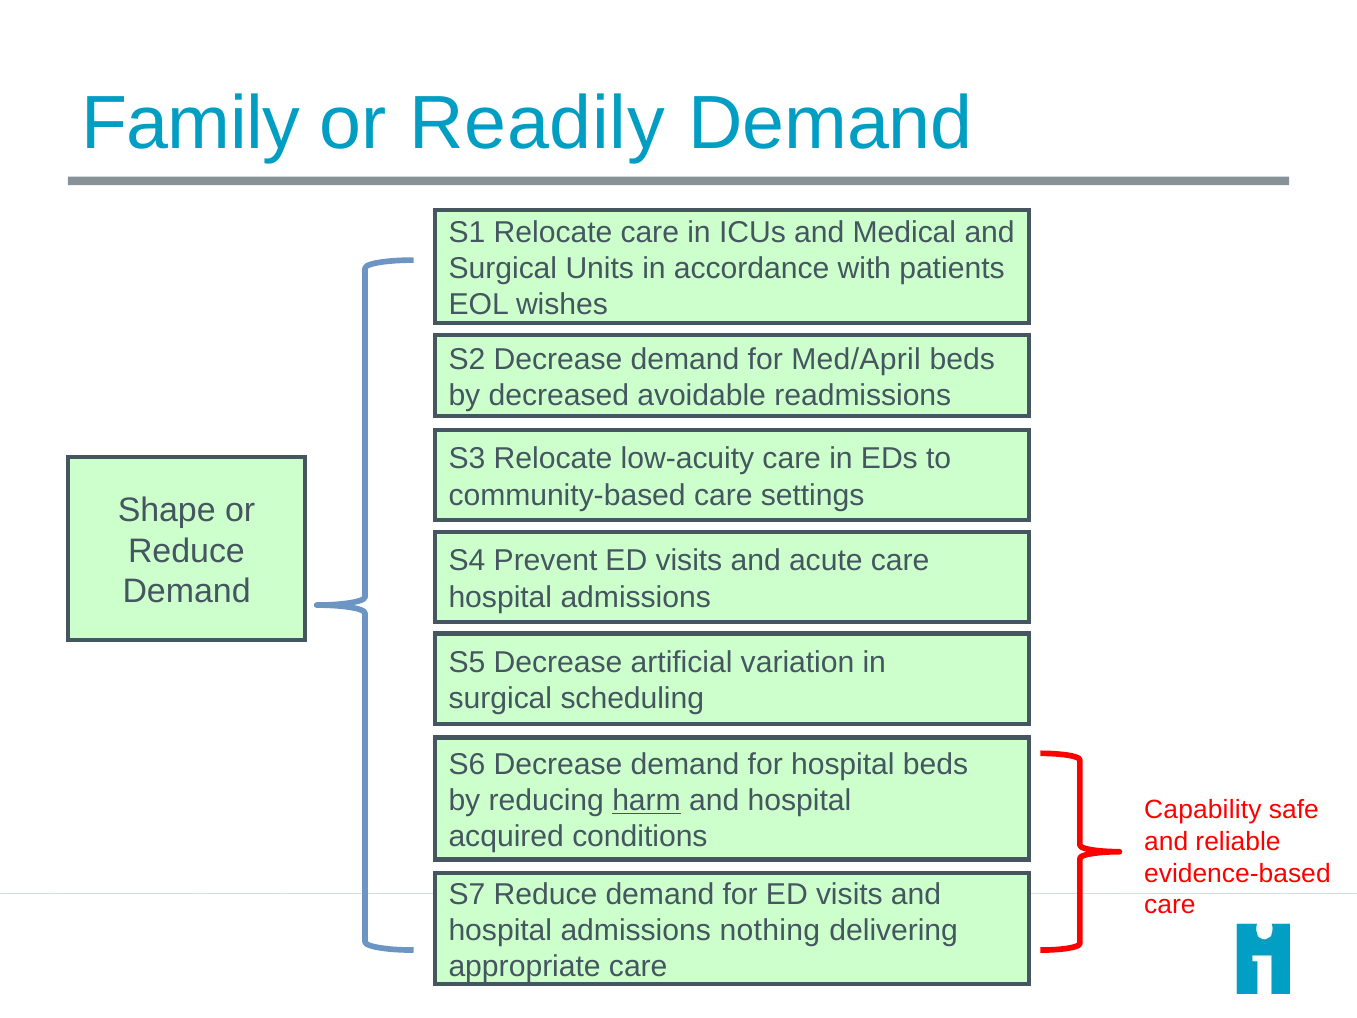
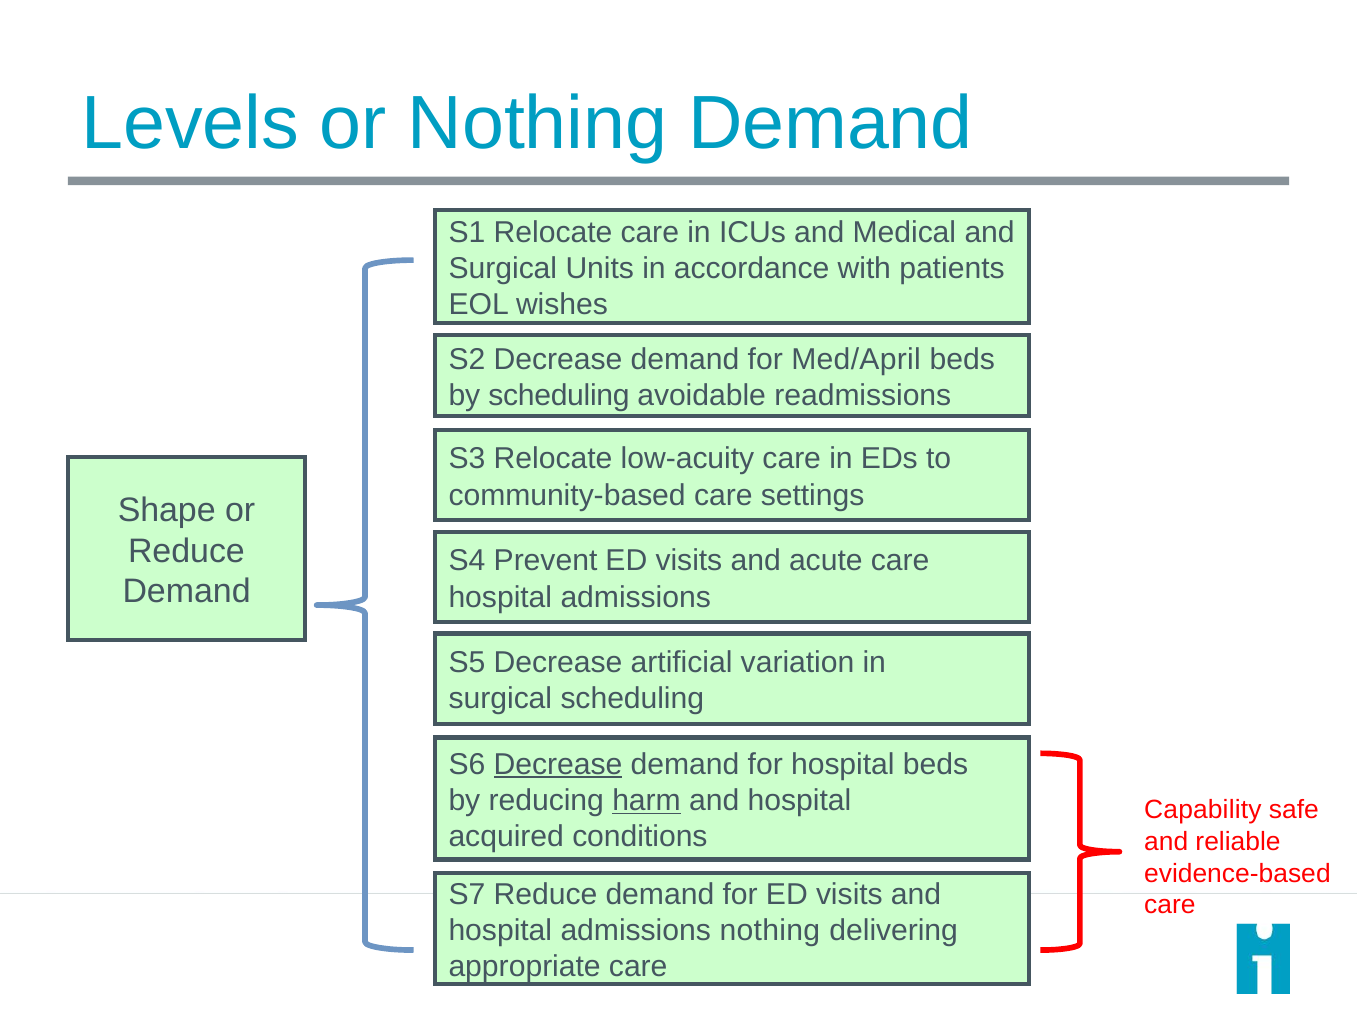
Family: Family -> Levels
or Readily: Readily -> Nothing
by decreased: decreased -> scheduling
Decrease at (558, 764) underline: none -> present
